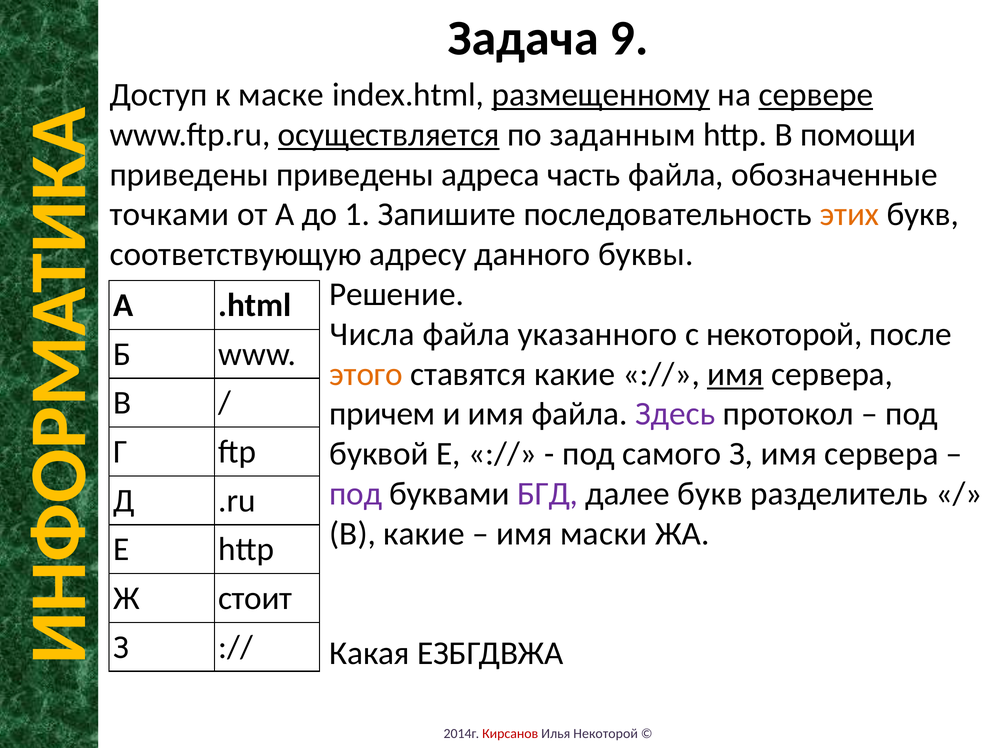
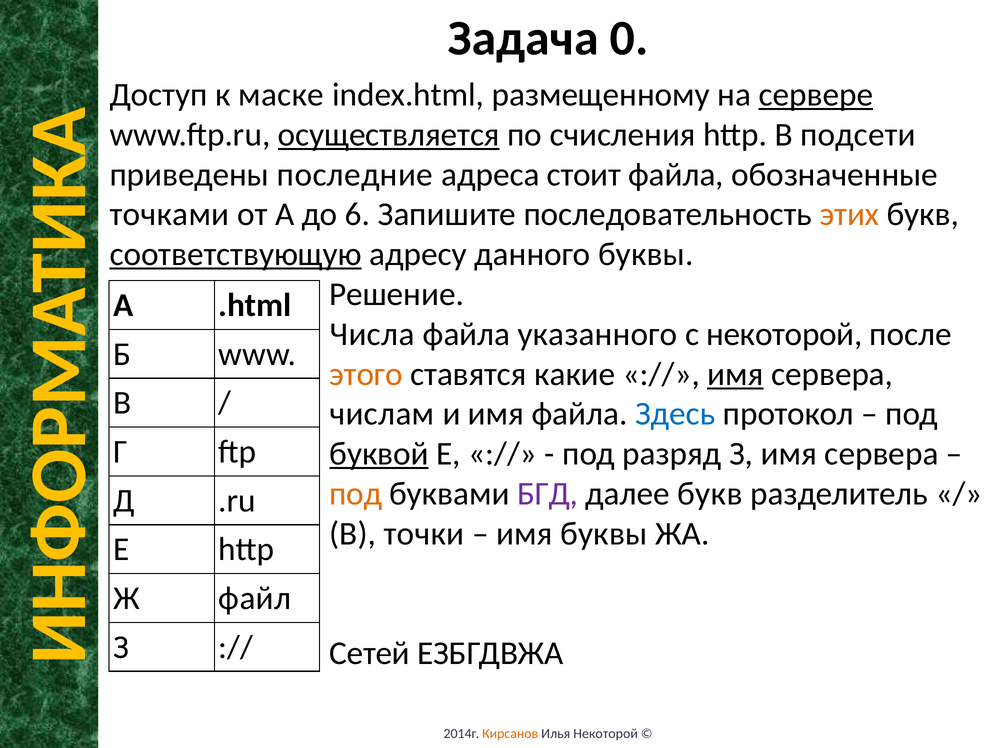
9: 9 -> 0
размещенному underline: present -> none
заданным: заданным -> счисления
помощи: помощи -> подсети
приведены приведены: приведены -> последние
часть: часть -> стоит
1: 1 -> 6
соответствующую underline: none -> present
причем: причем -> числам
Здесь colour: purple -> blue
буквой underline: none -> present
самого: самого -> разряд
под at (356, 494) colour: purple -> orange
В какие: какие -> точки
имя маски: маски -> буквы
стоит: стоит -> файл
Какая: Какая -> Сетей
Кирсанов colour: red -> orange
